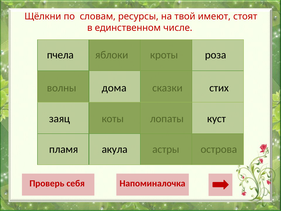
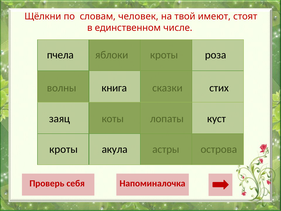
ресурсы: ресурсы -> человек
дома: дома -> книга
пламя at (64, 149): пламя -> кроты
